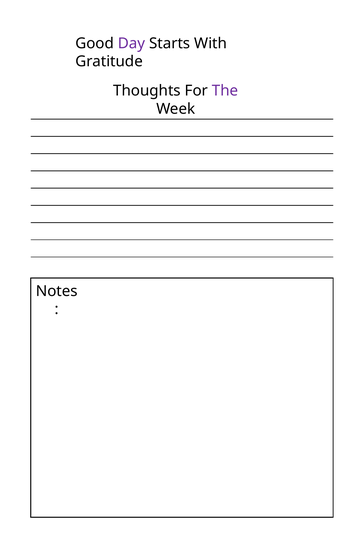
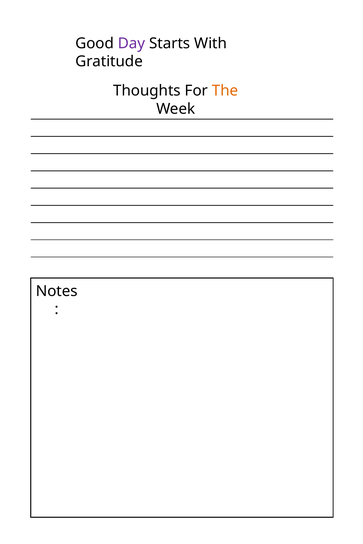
The colour: purple -> orange
